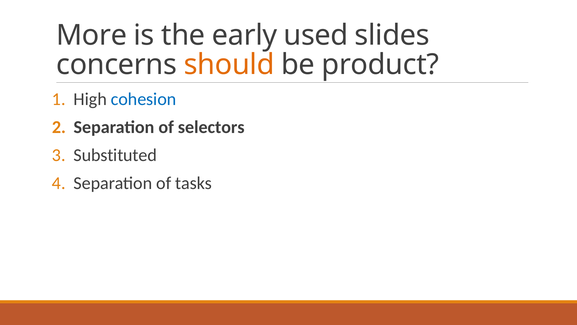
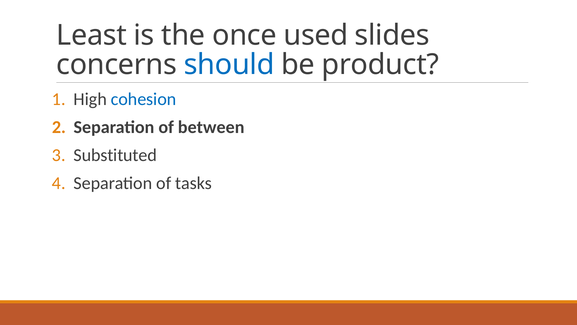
More: More -> Least
early: early -> once
should colour: orange -> blue
selectors: selectors -> between
